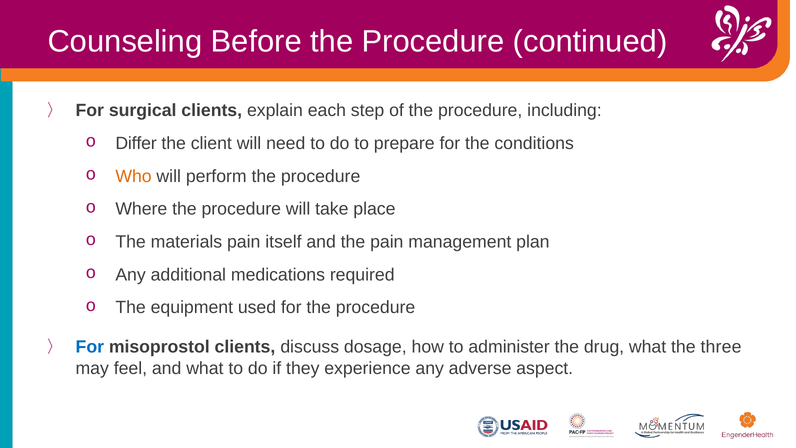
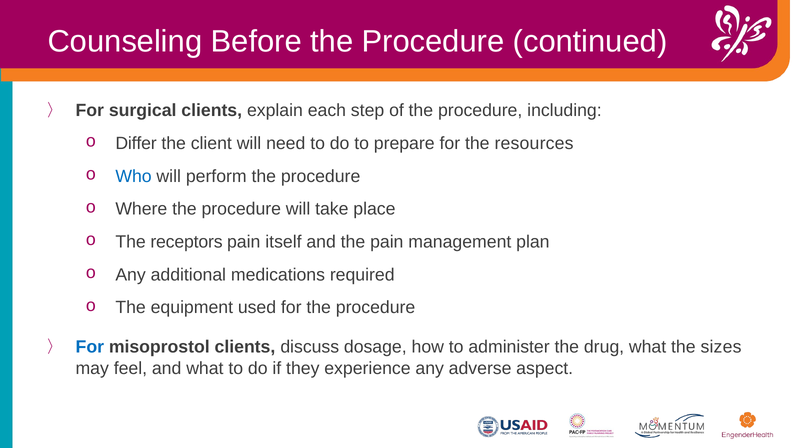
conditions: conditions -> resources
Who colour: orange -> blue
materials: materials -> receptors
three: three -> sizes
